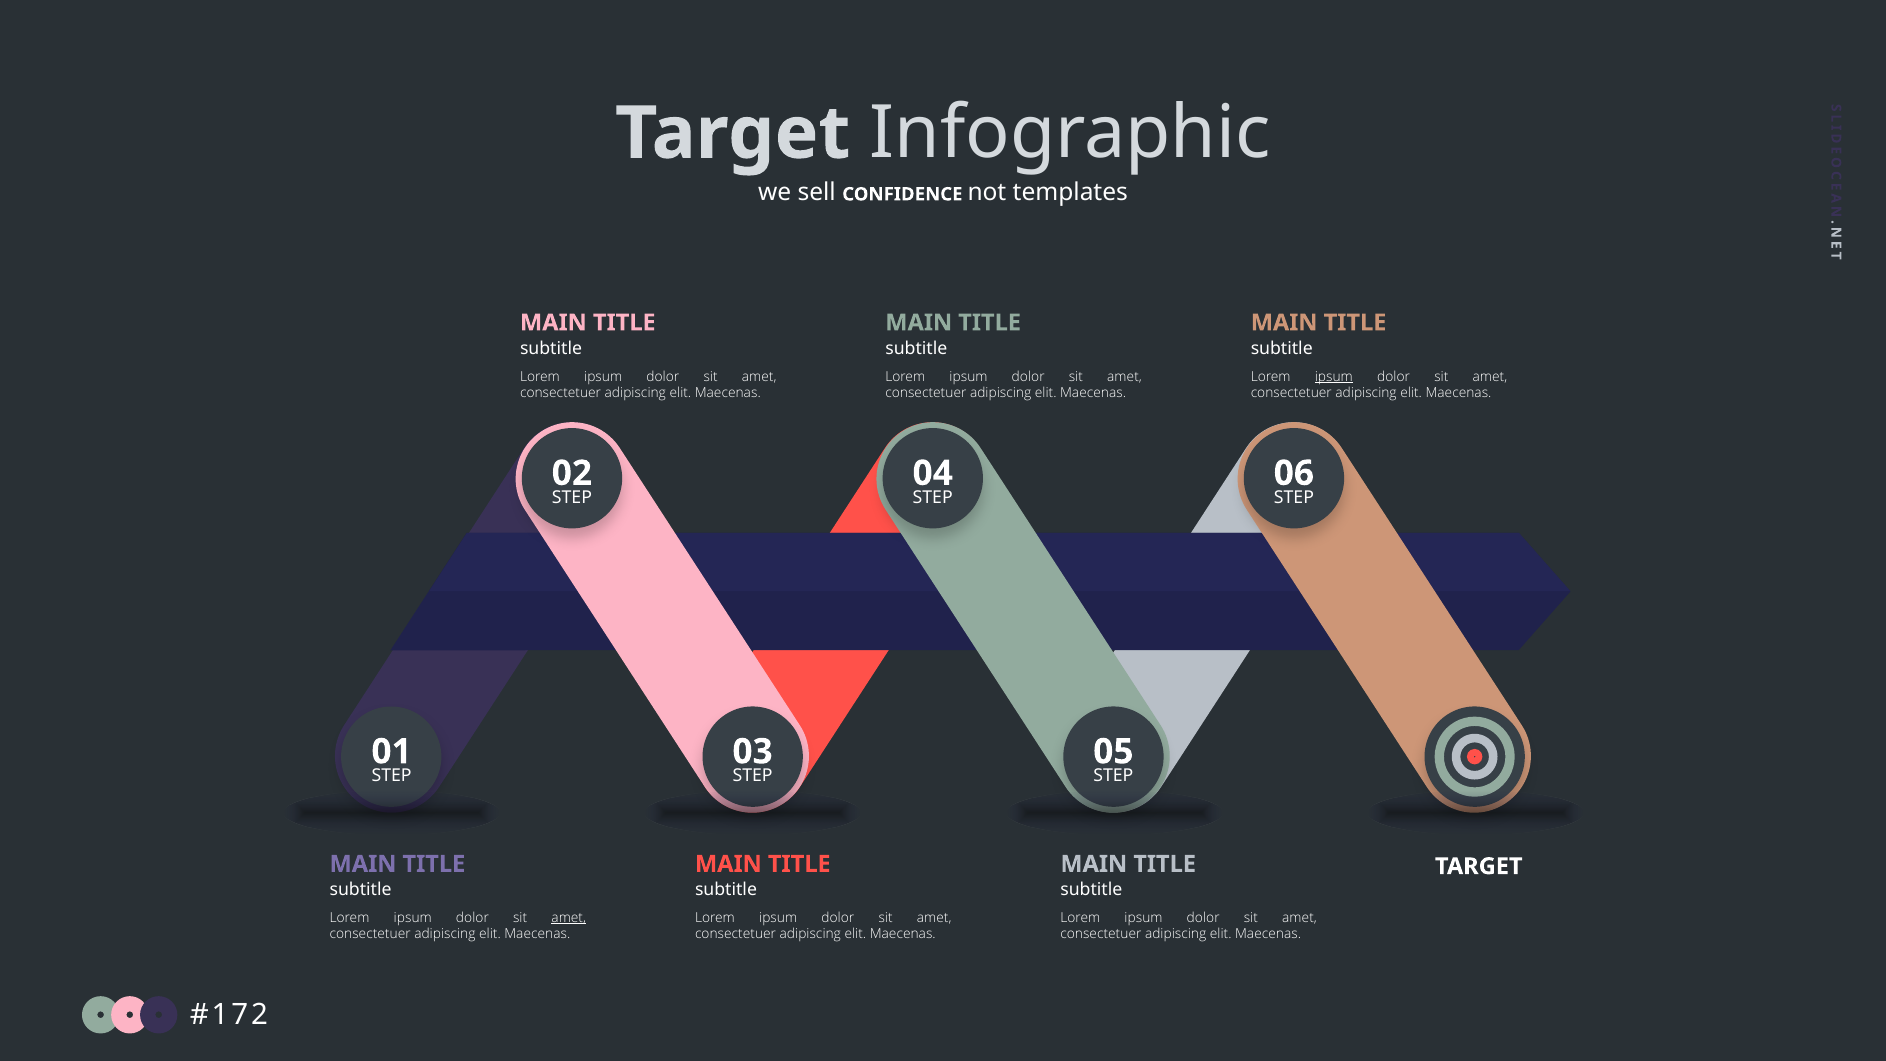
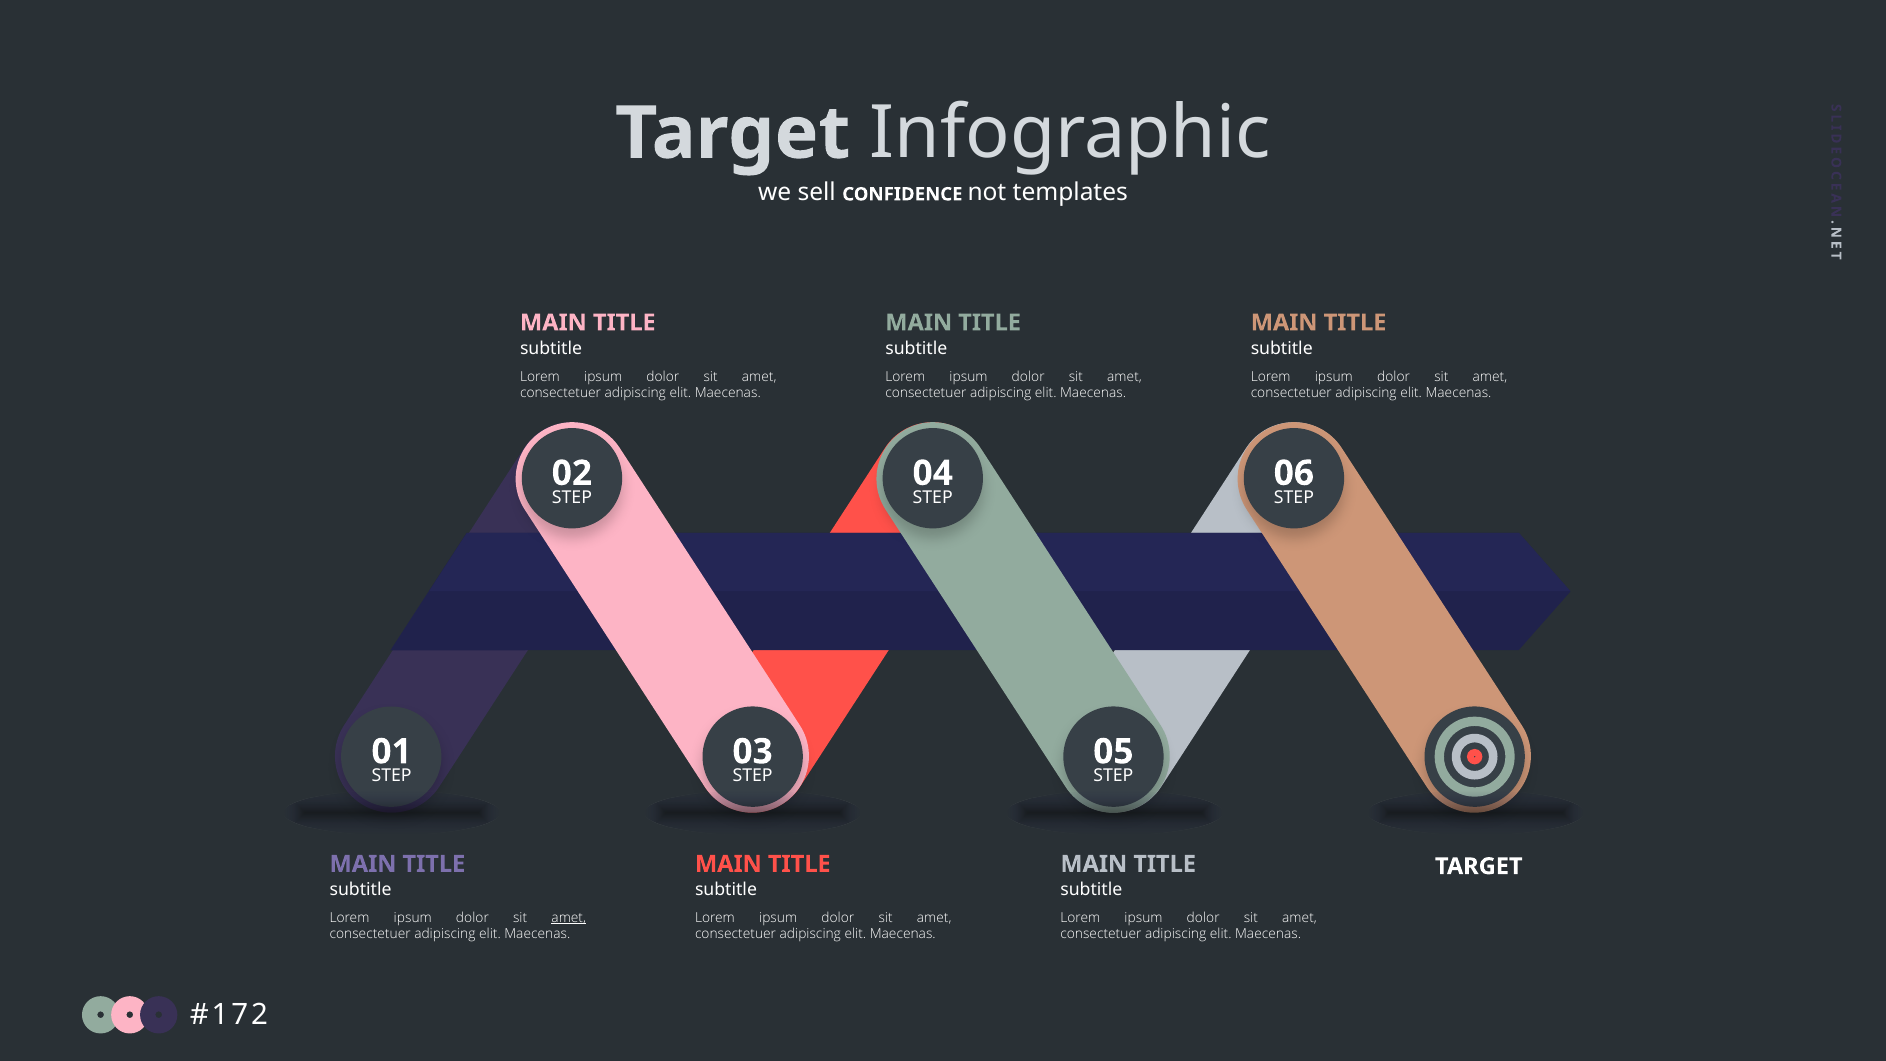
ipsum at (1334, 377) underline: present -> none
